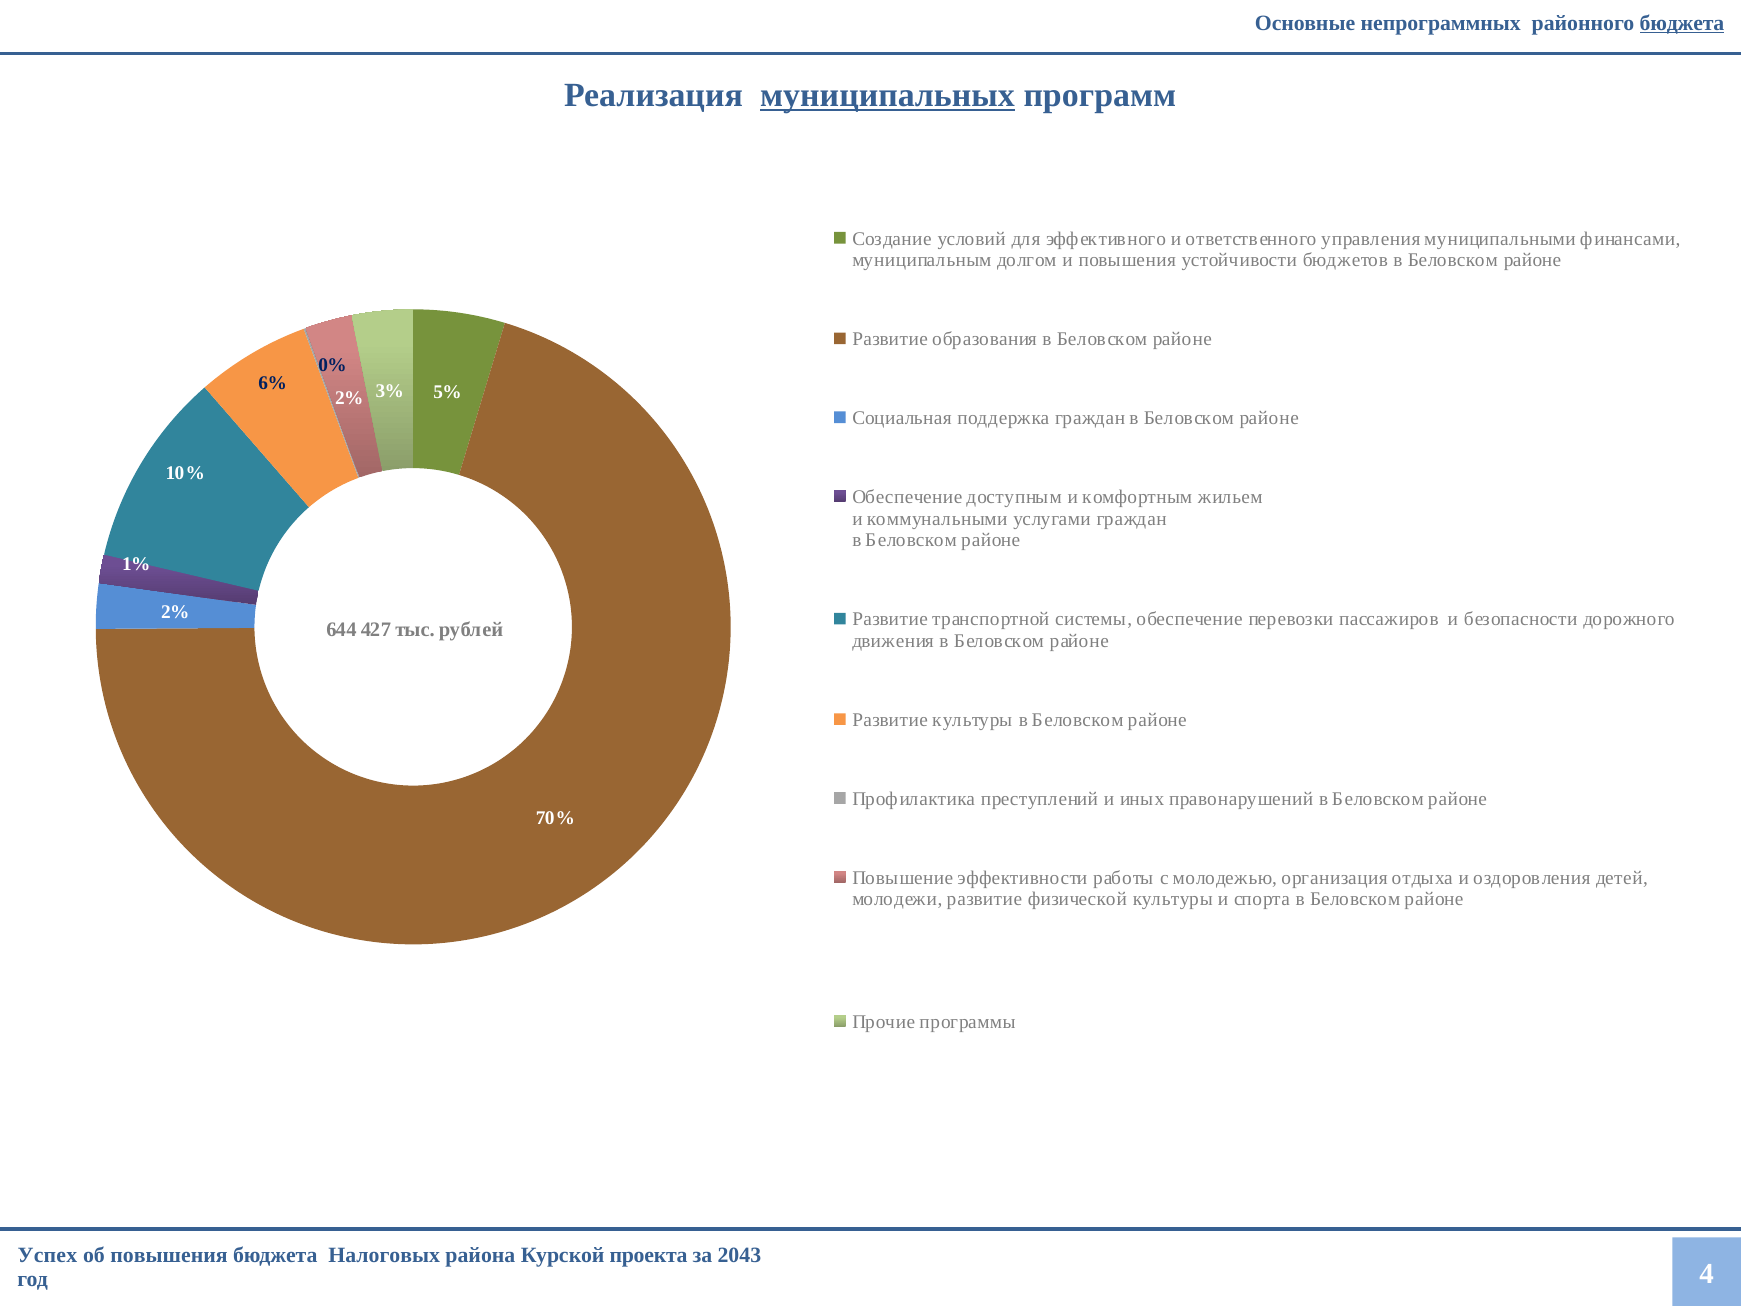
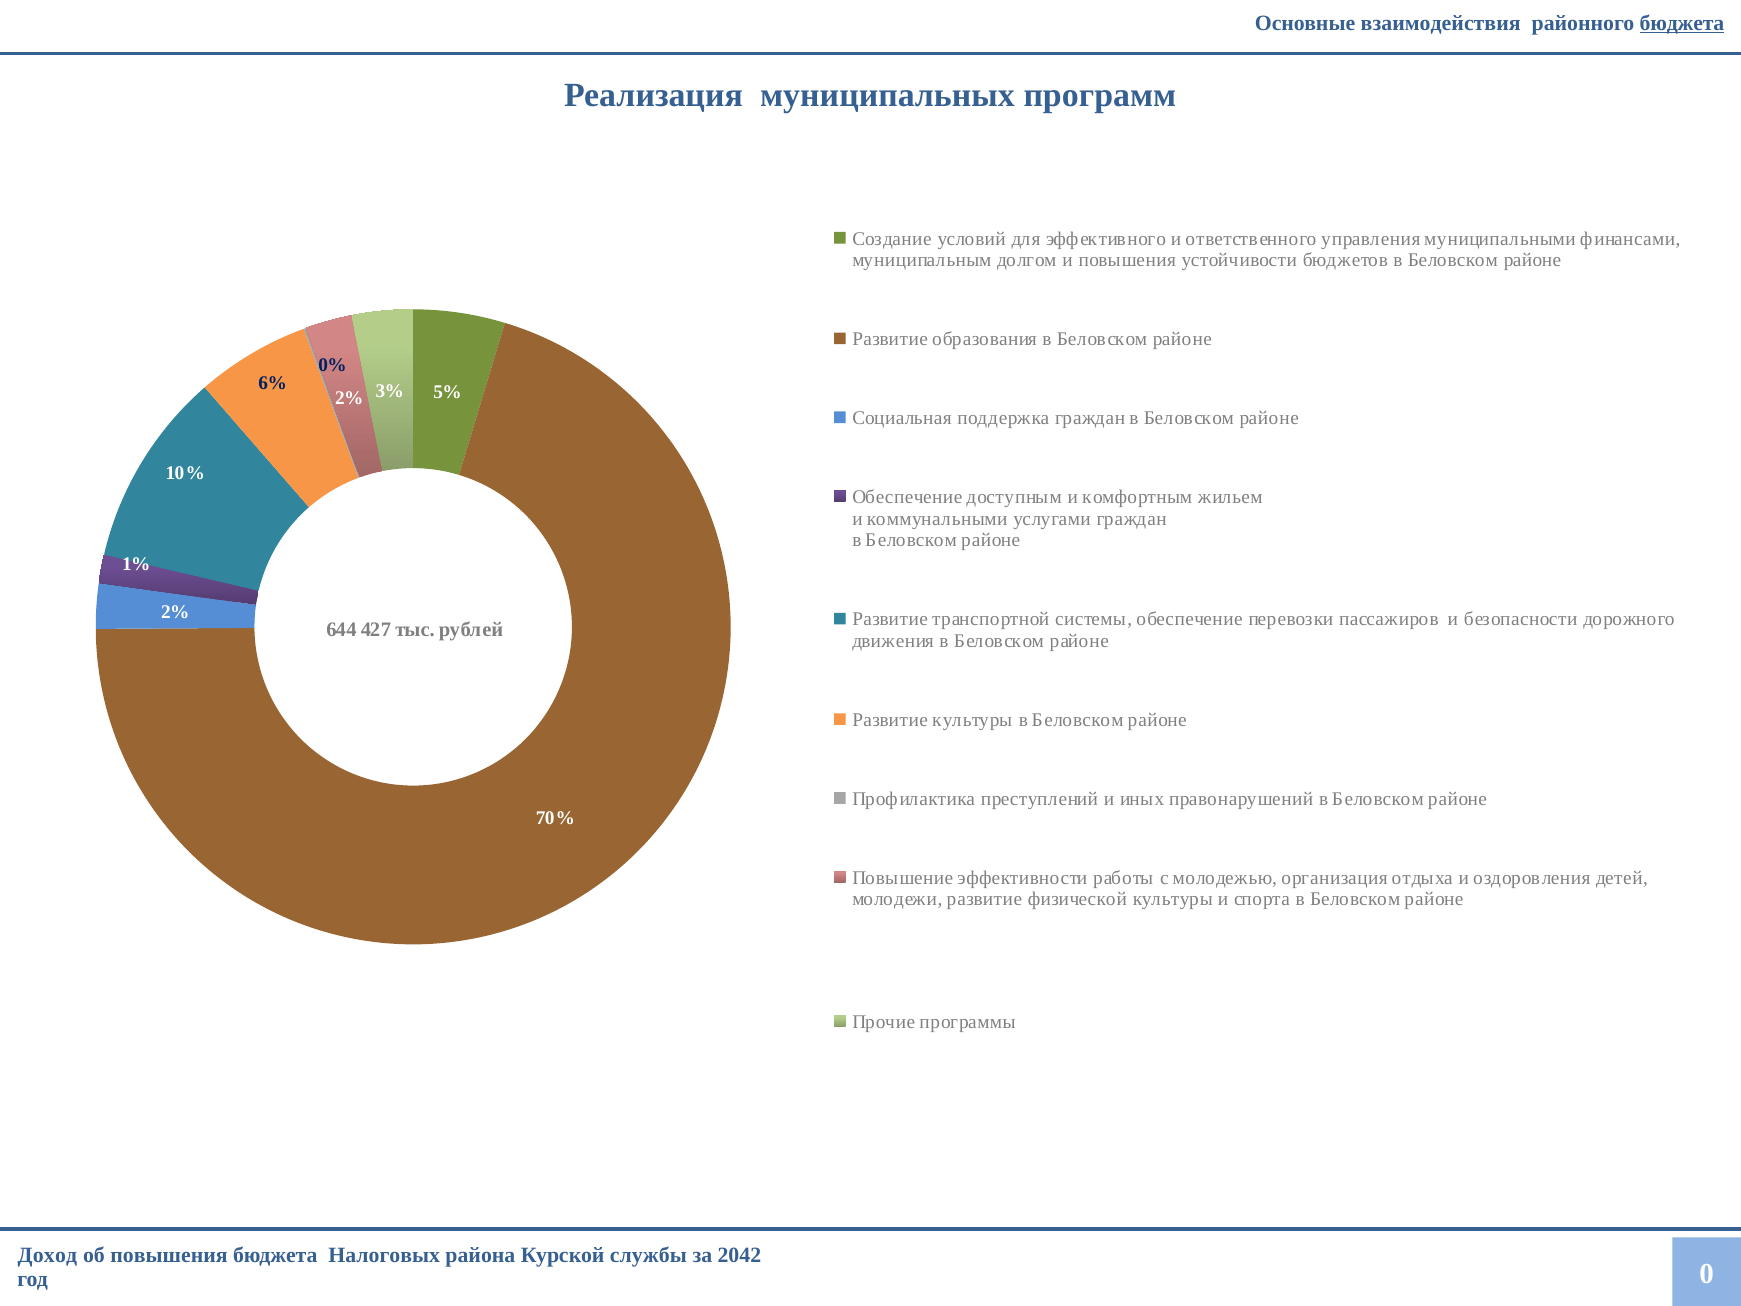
непрограммных: непрограммных -> взаимодействия
муниципальных underline: present -> none
Успех: Успех -> Доход
проекта: проекта -> службы
2043: 2043 -> 2042
4: 4 -> 0
